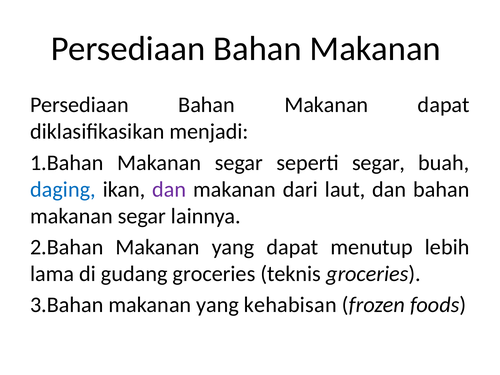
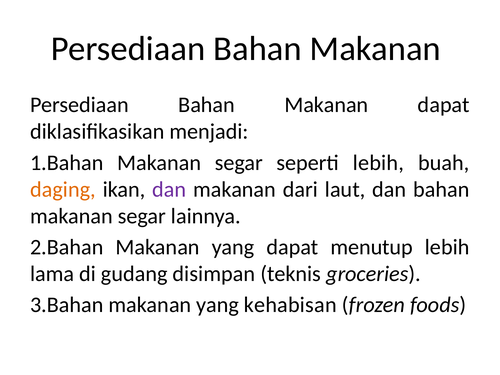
seperti segar: segar -> lebih
daging colour: blue -> orange
gudang groceries: groceries -> disimpan
